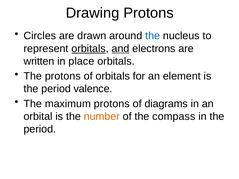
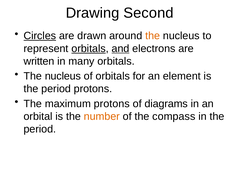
Drawing Protons: Protons -> Second
Circles underline: none -> present
the at (153, 36) colour: blue -> orange
place: place -> many
protons at (63, 76): protons -> nucleus
period valence: valence -> protons
